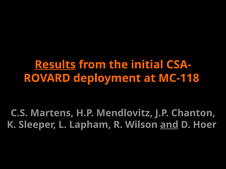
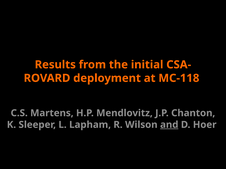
Results underline: present -> none
